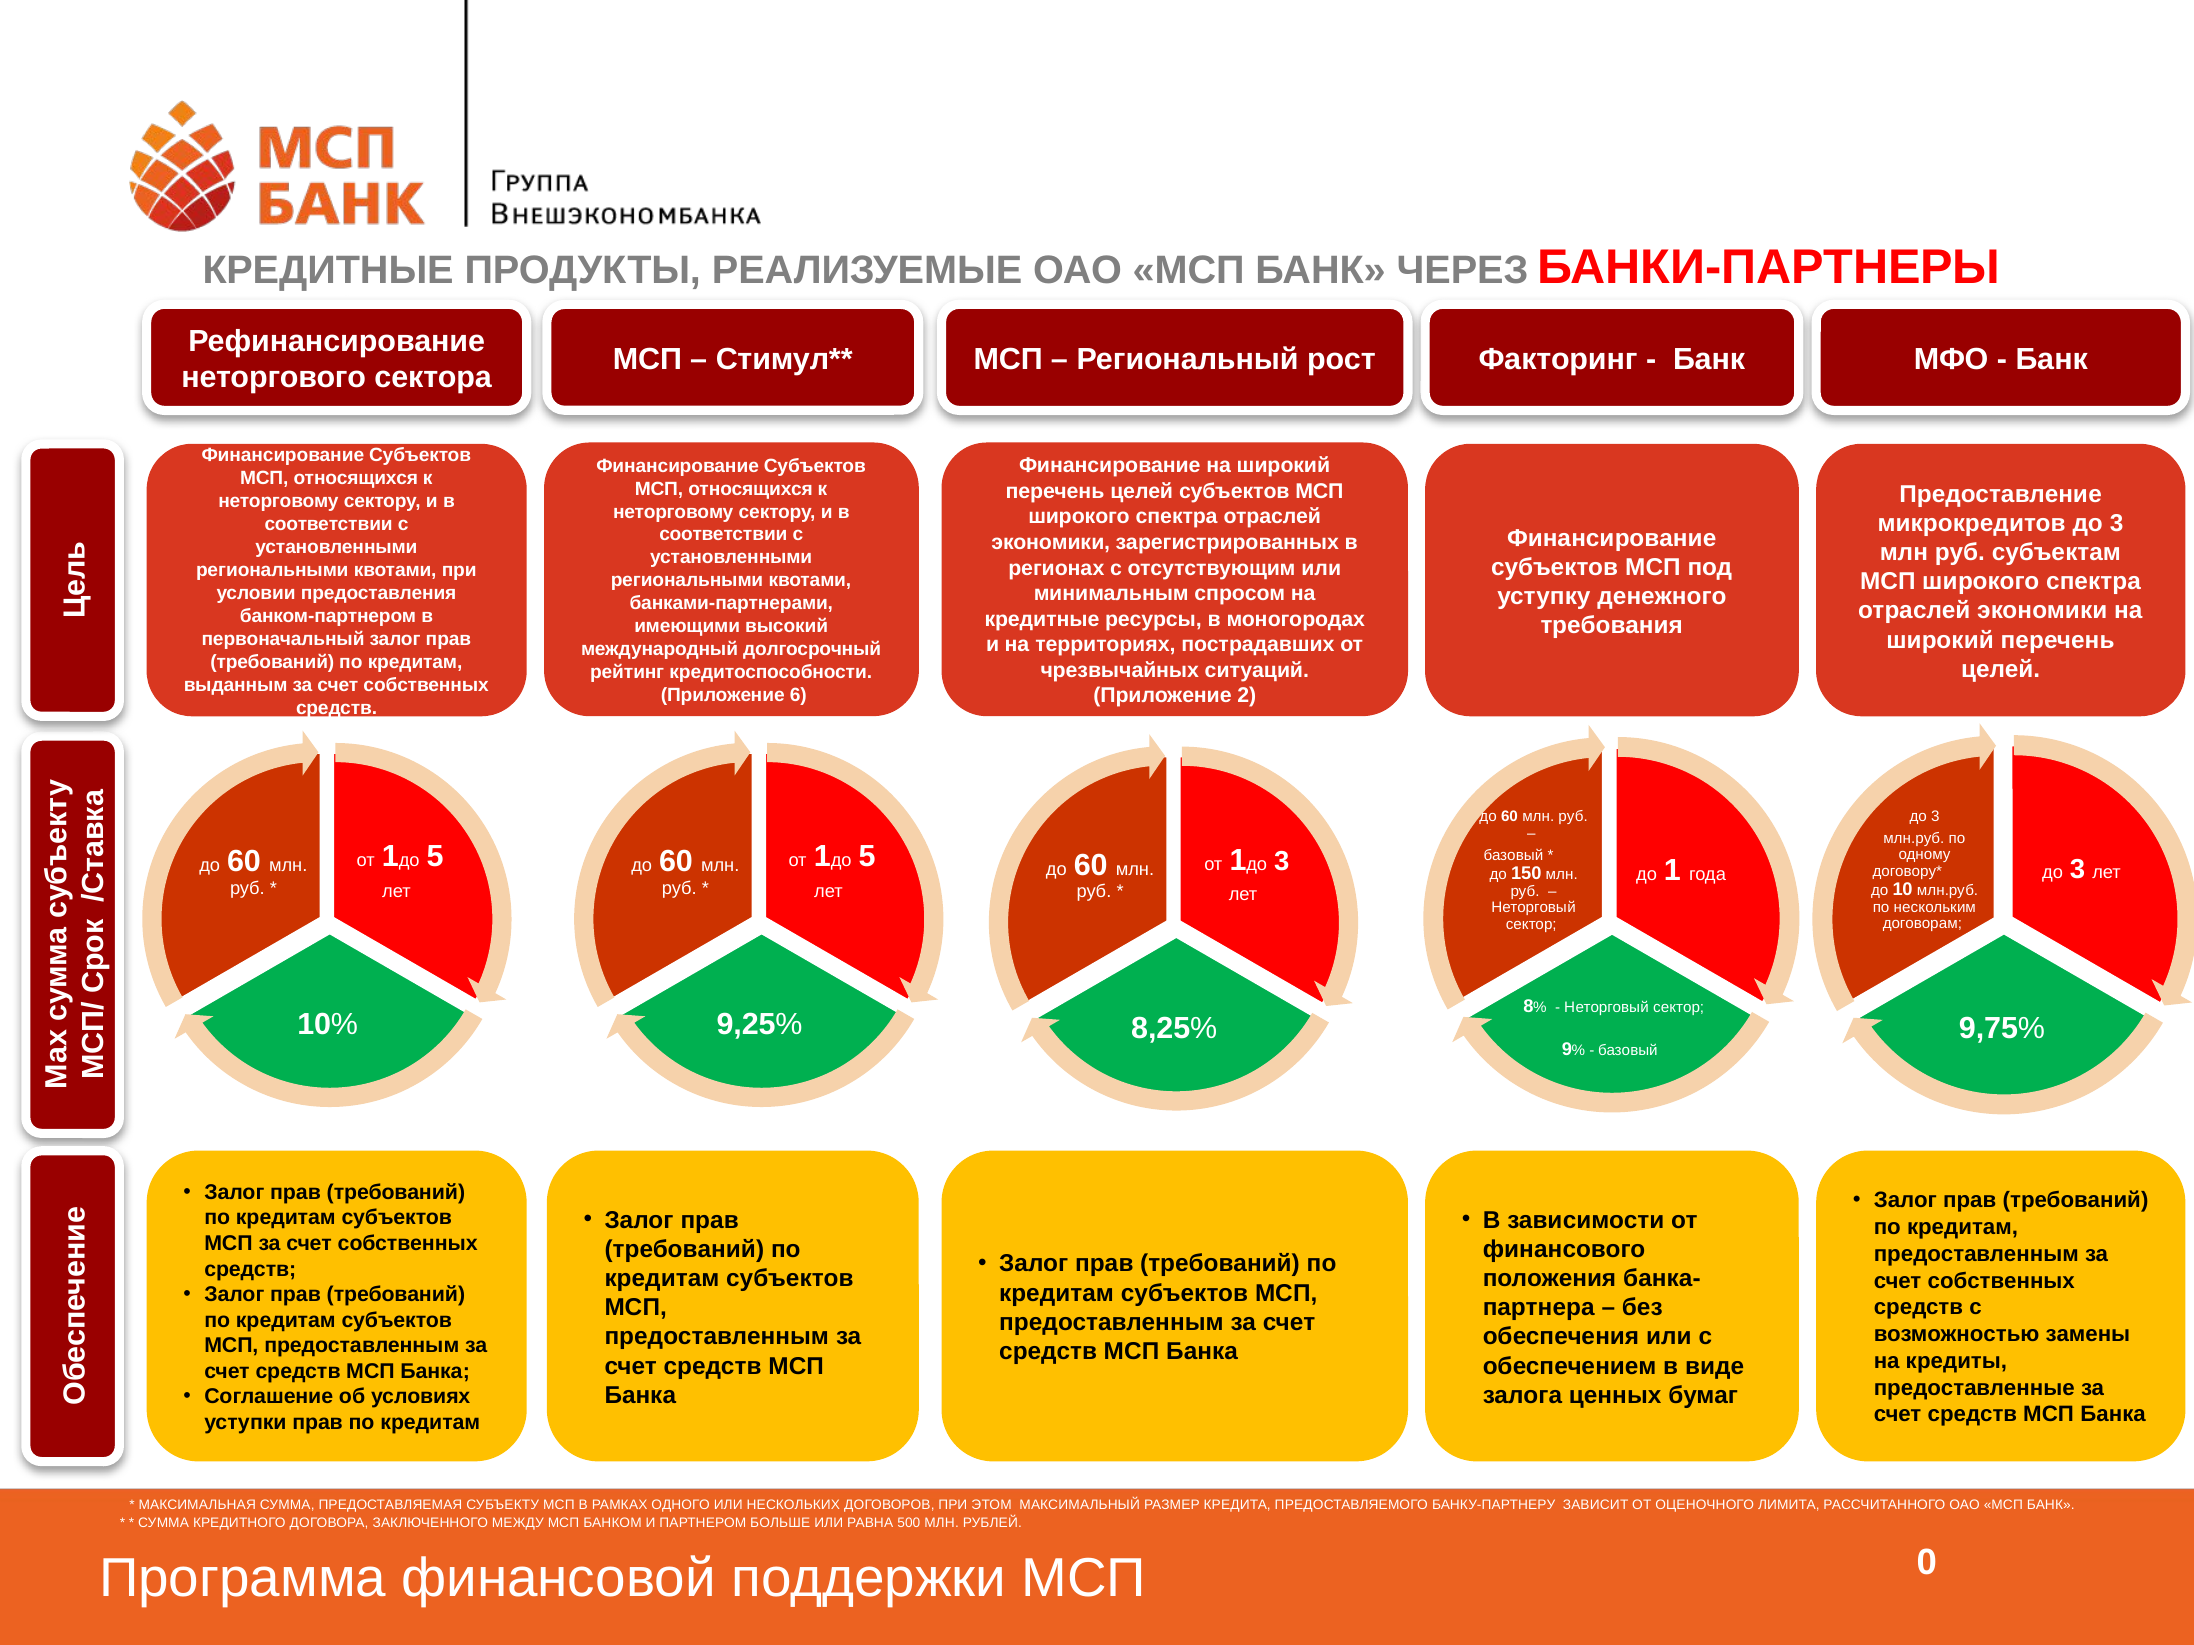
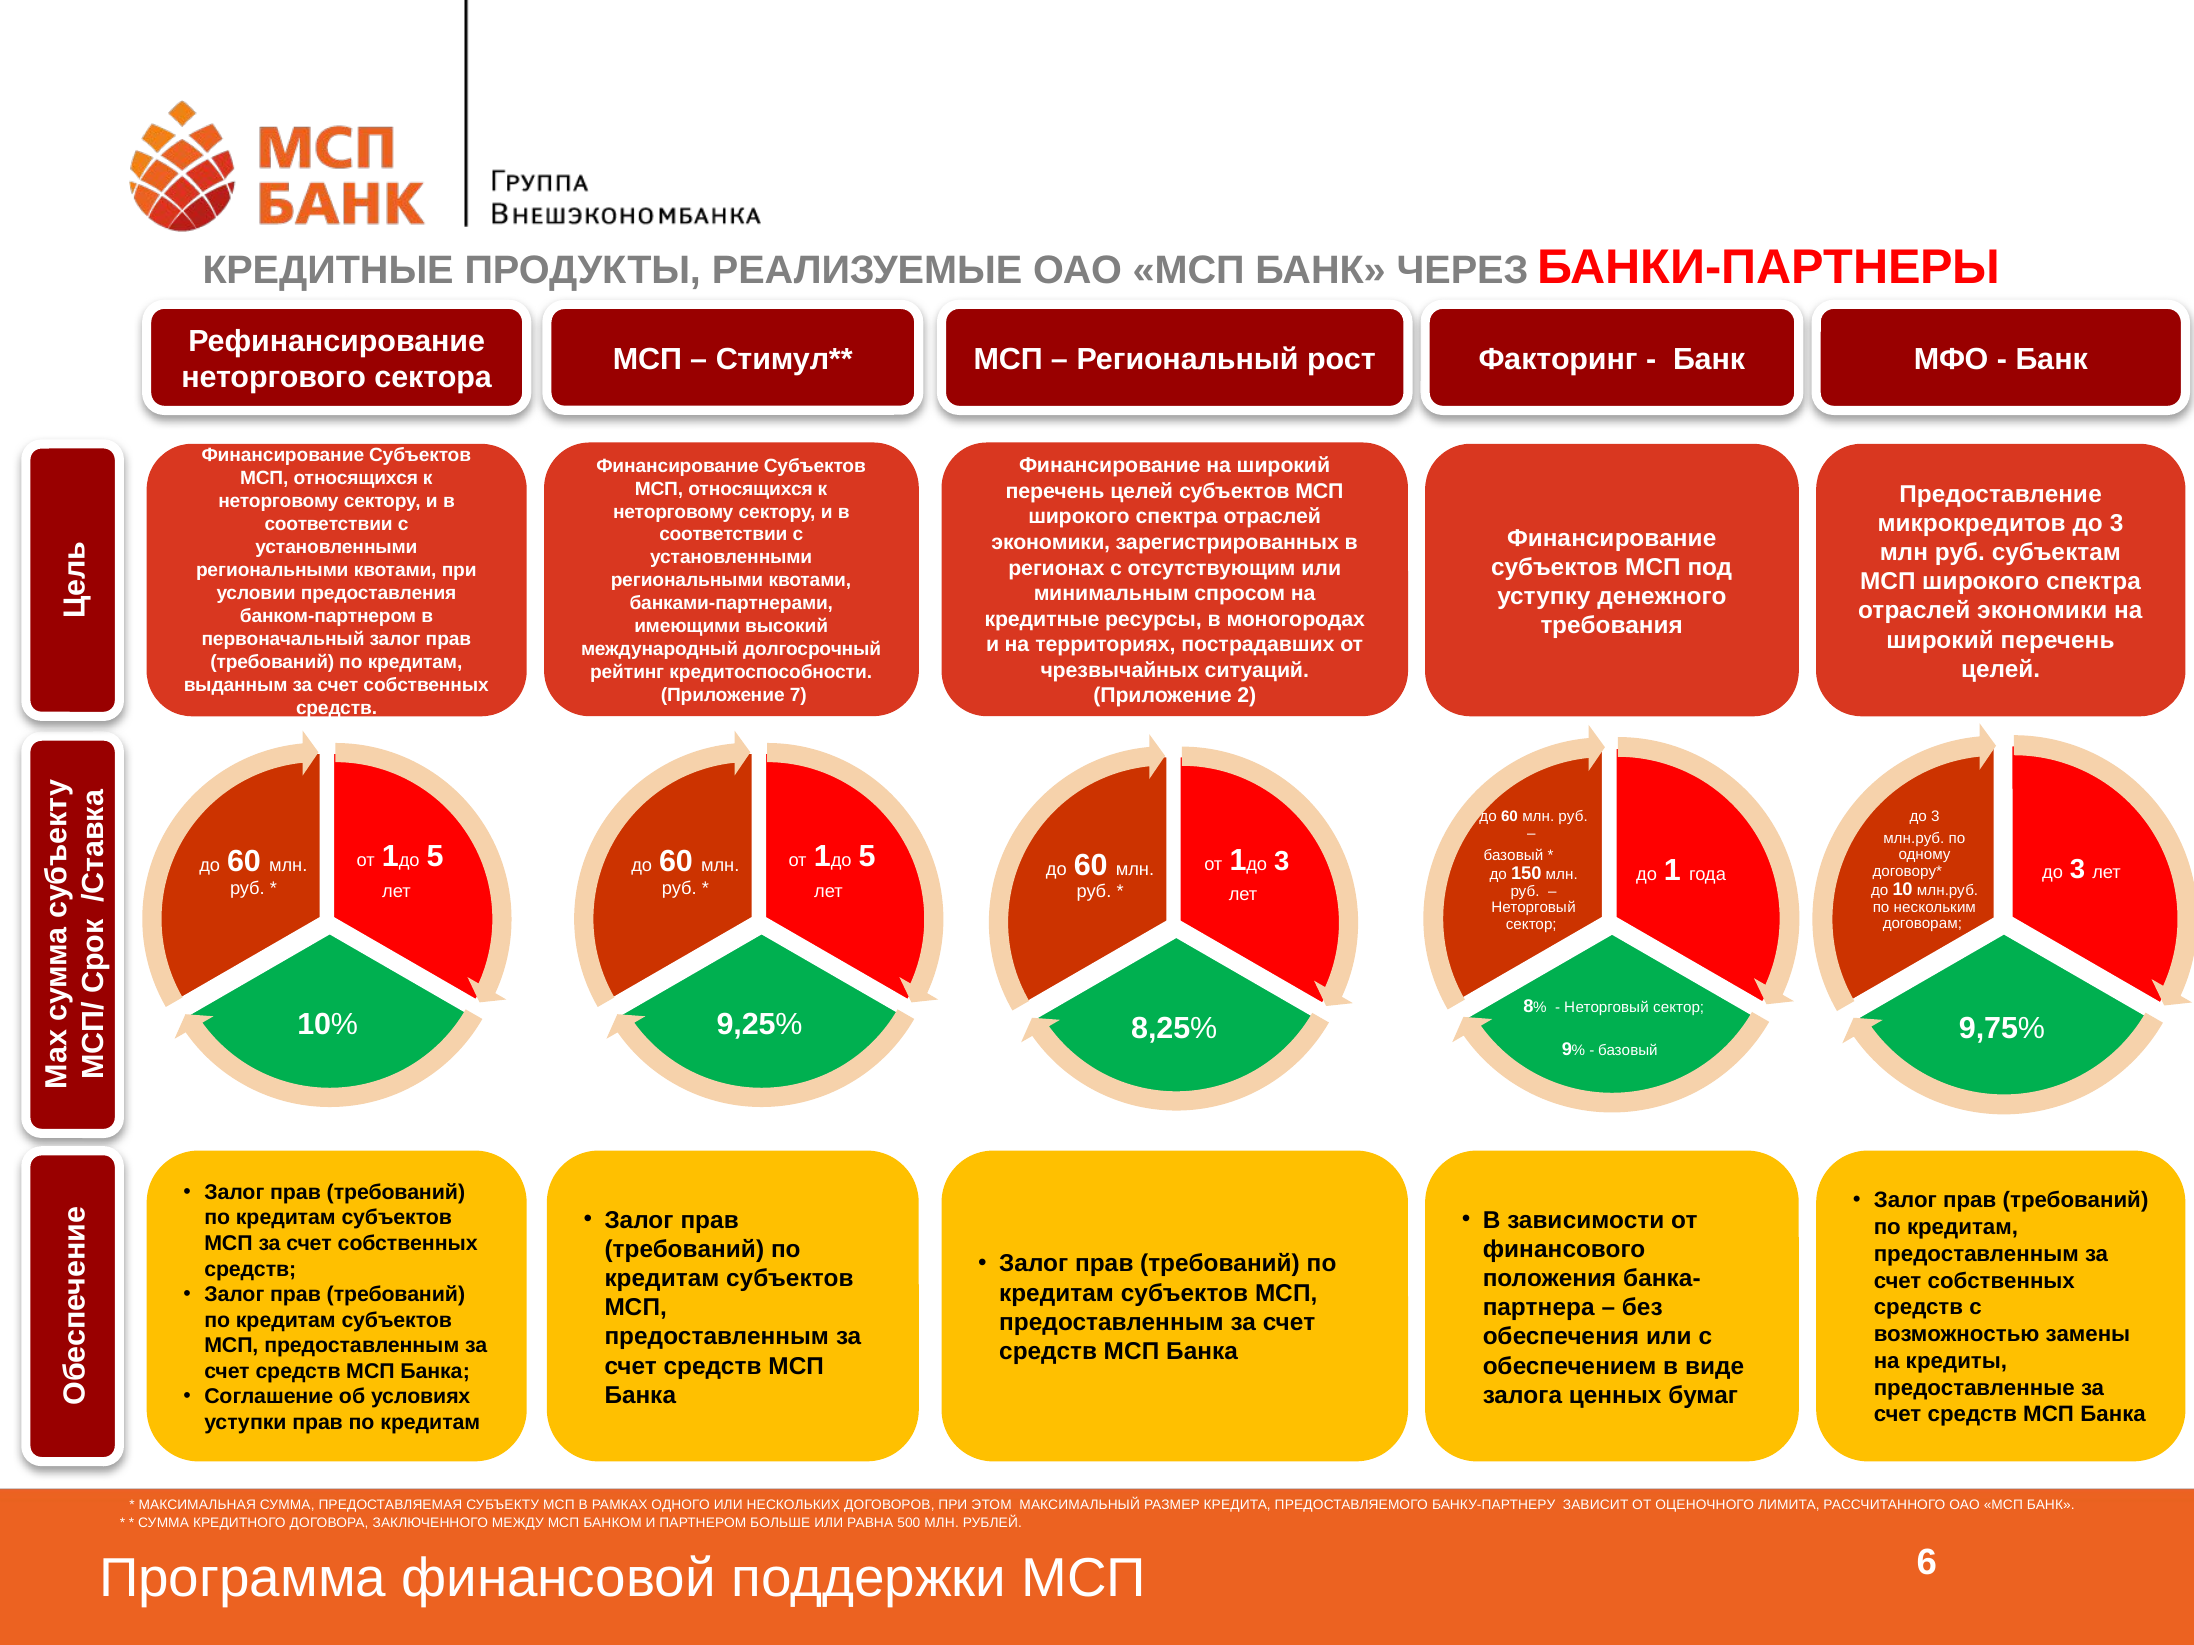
6: 6 -> 7
0: 0 -> 6
